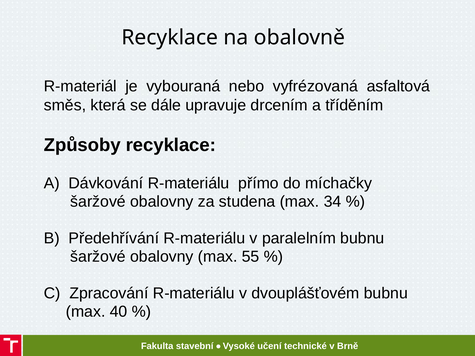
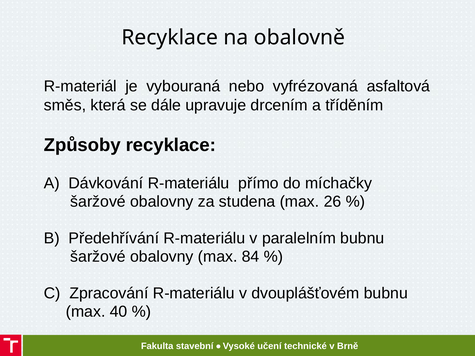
34: 34 -> 26
55: 55 -> 84
